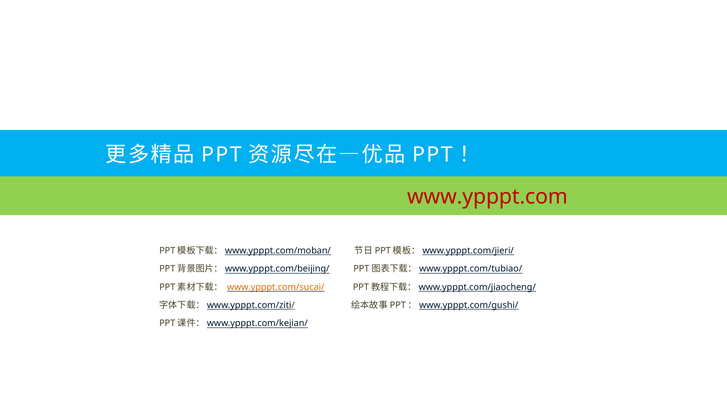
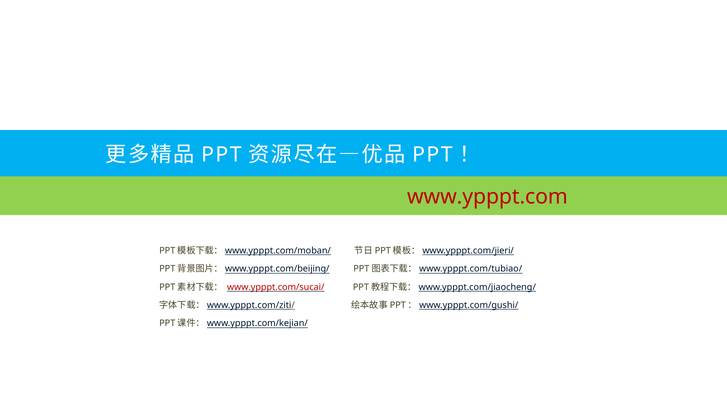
www.ypppt.com/sucai/ colour: orange -> red
